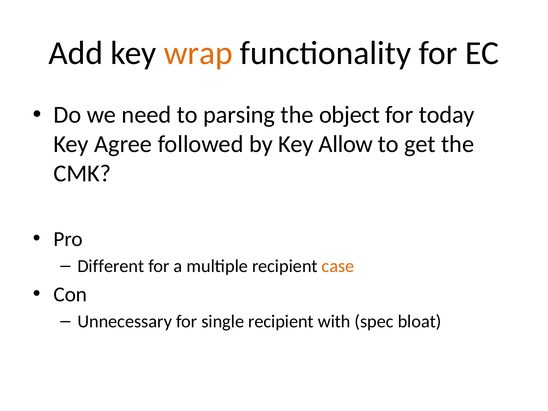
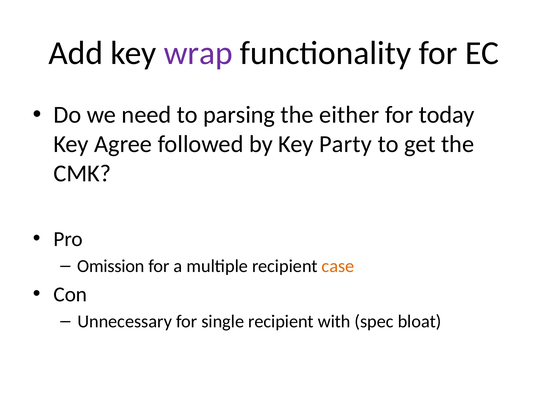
wrap colour: orange -> purple
object: object -> either
Allow: Allow -> Party
Different: Different -> Omission
